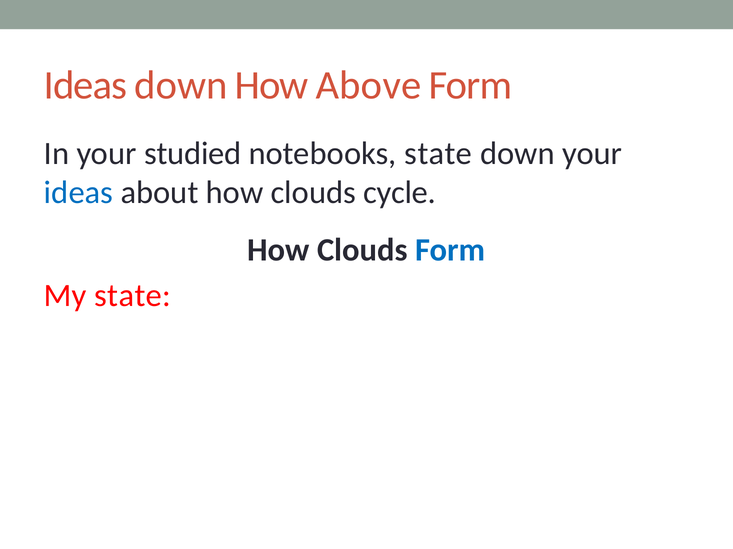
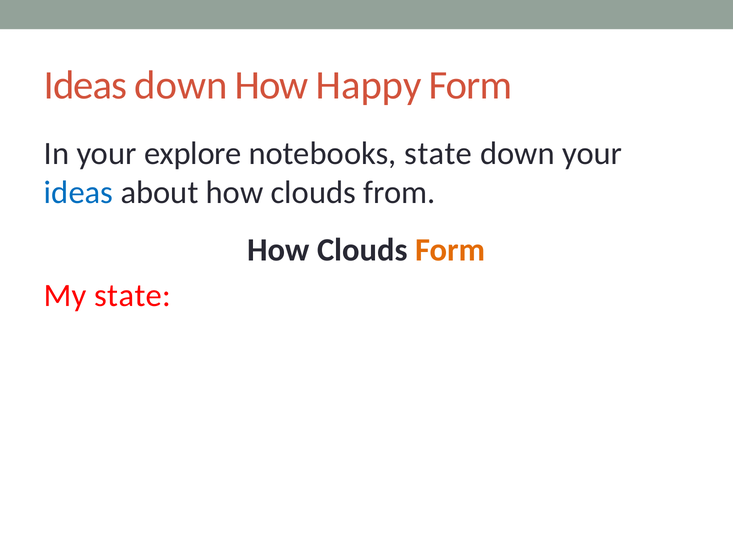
Above: Above -> Happy
studied: studied -> explore
cycle: cycle -> from
Form at (450, 250) colour: blue -> orange
